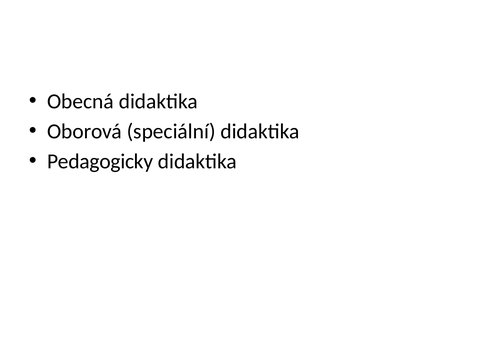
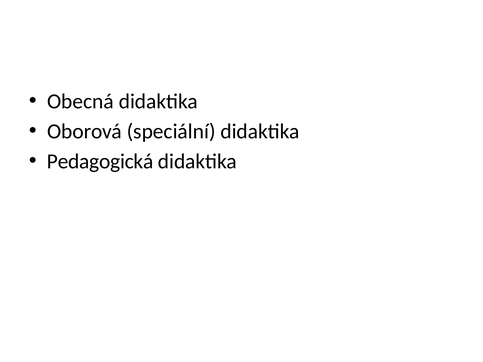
Pedagogicky: Pedagogicky -> Pedagogická
